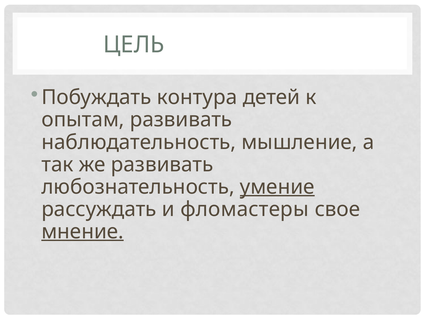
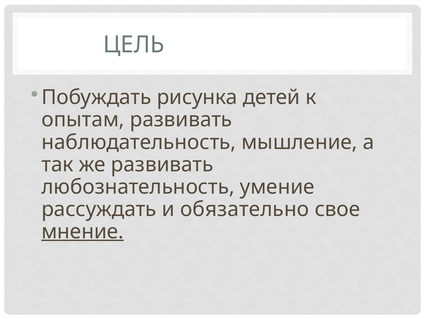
контура: контура -> рисунка
умение underline: present -> none
фломастеры: фломастеры -> обязательно
